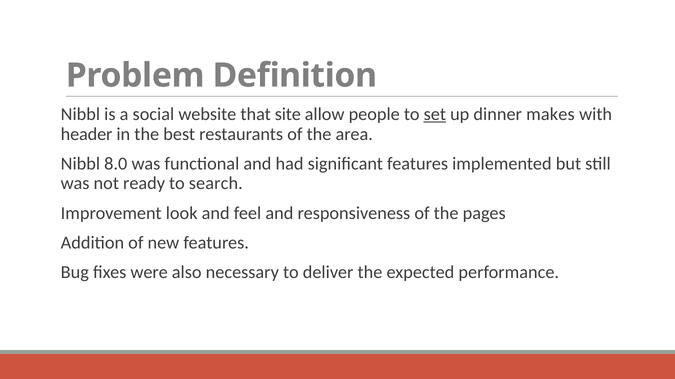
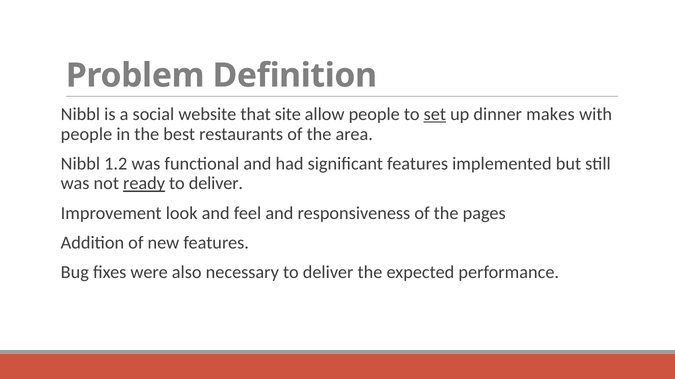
header at (87, 134): header -> people
8.0: 8.0 -> 1.2
ready underline: none -> present
search at (216, 184): search -> deliver
